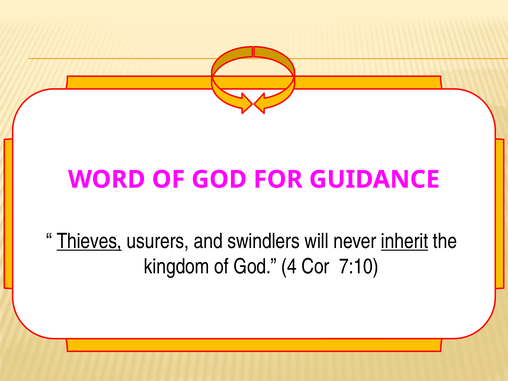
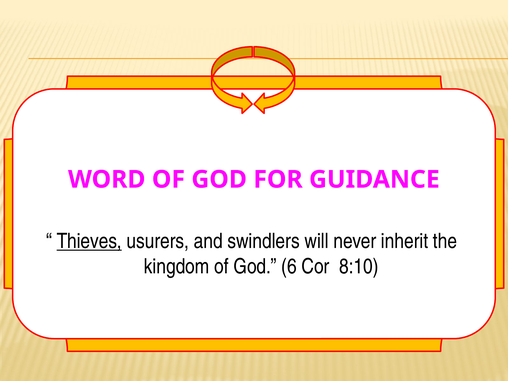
inherit underline: present -> none
4: 4 -> 6
7:10: 7:10 -> 8:10
